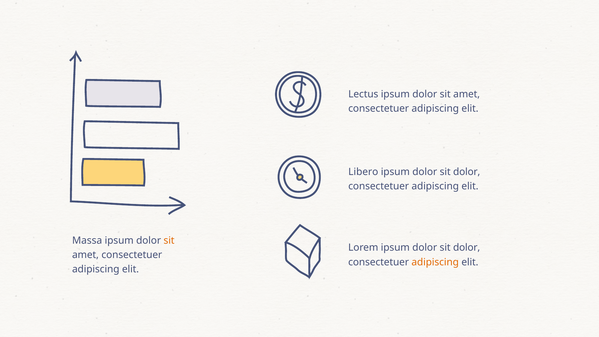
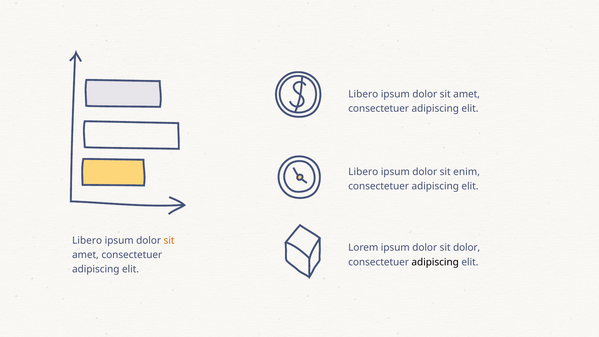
Lectus at (363, 94): Lectus -> Libero
dolor at (467, 172): dolor -> enim
Massa at (87, 240): Massa -> Libero
adipiscing at (435, 262) colour: orange -> black
